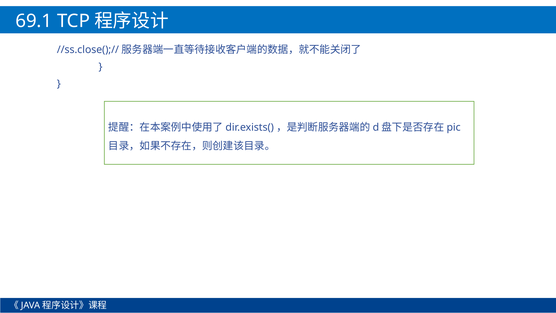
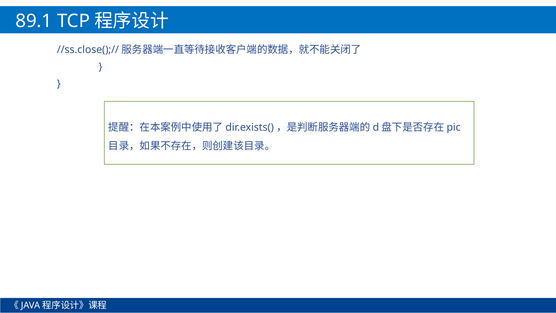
69.1: 69.1 -> 89.1
